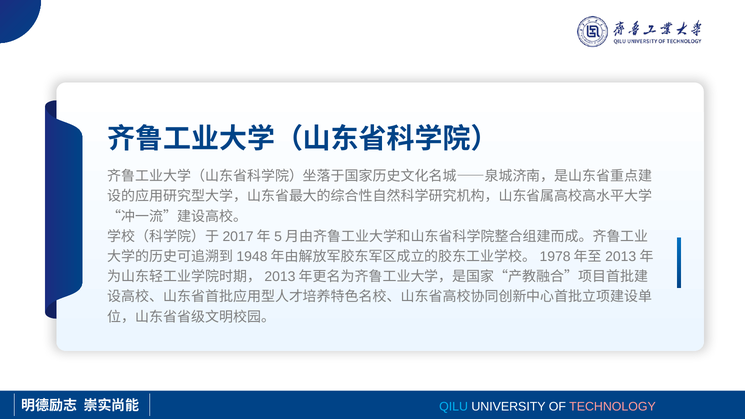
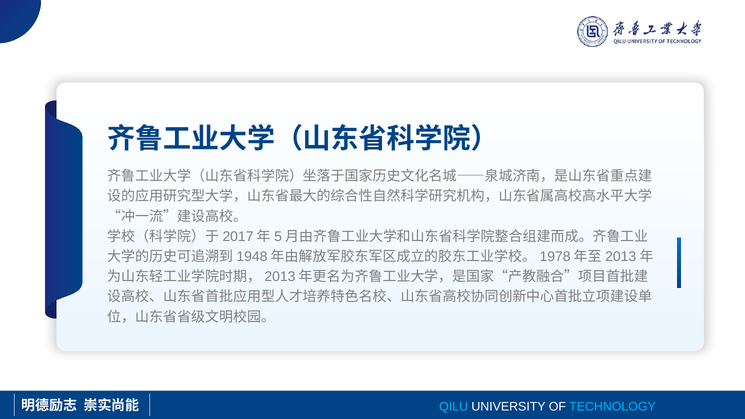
TECHNOLOGY colour: pink -> light blue
